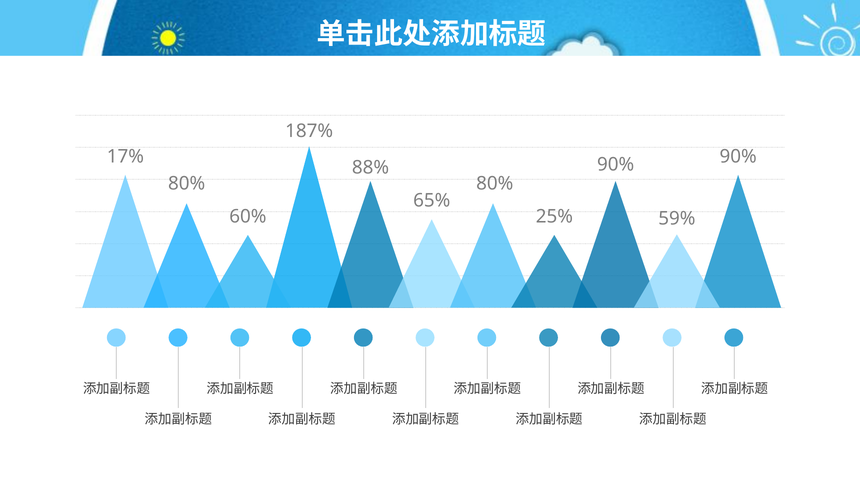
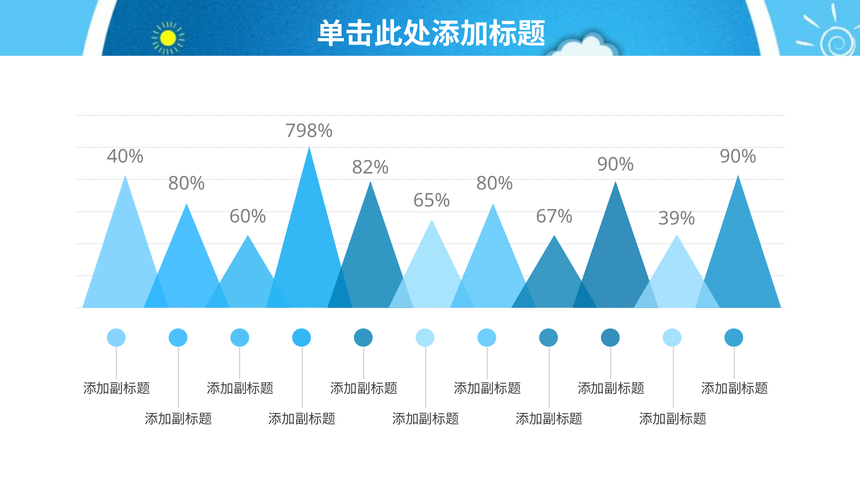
187%: 187% -> 798%
17%: 17% -> 40%
88%: 88% -> 82%
25%: 25% -> 67%
59%: 59% -> 39%
